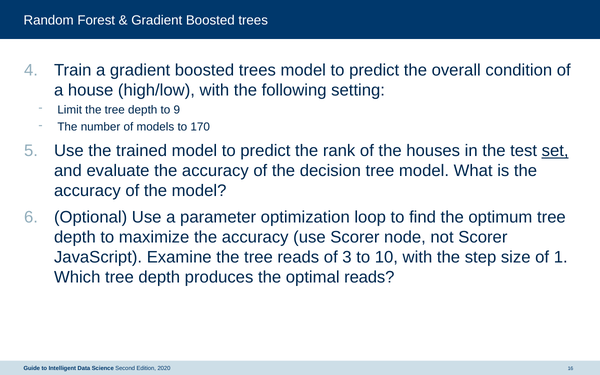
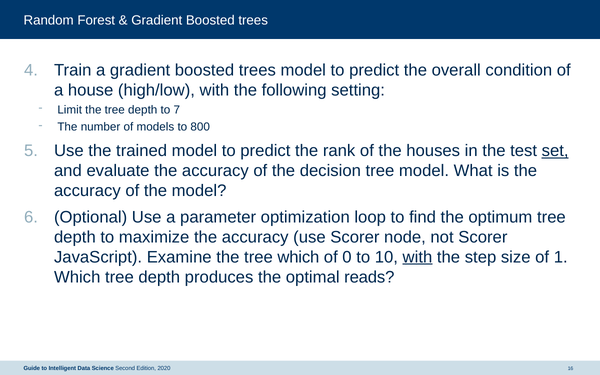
9: 9 -> 7
170: 170 -> 800
tree reads: reads -> which
3: 3 -> 0
with at (417, 257) underline: none -> present
